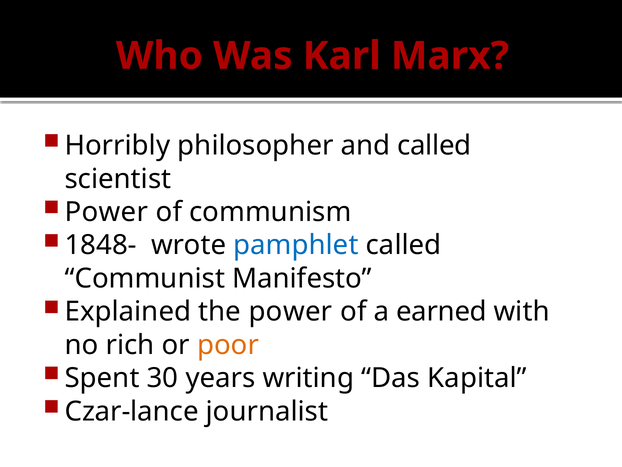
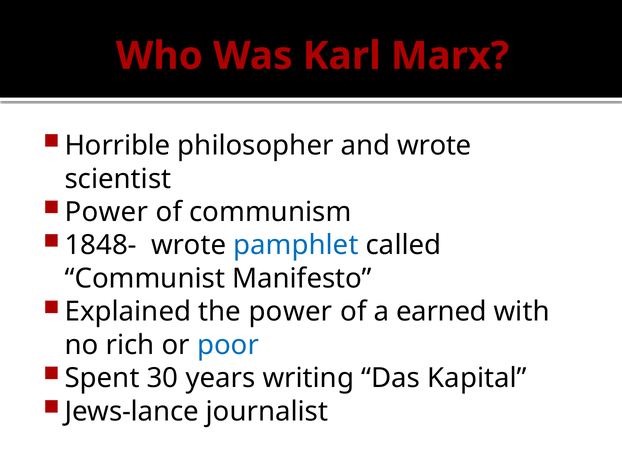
Horribly: Horribly -> Horrible
and called: called -> wrote
poor colour: orange -> blue
Czar-lance: Czar-lance -> Jews-lance
